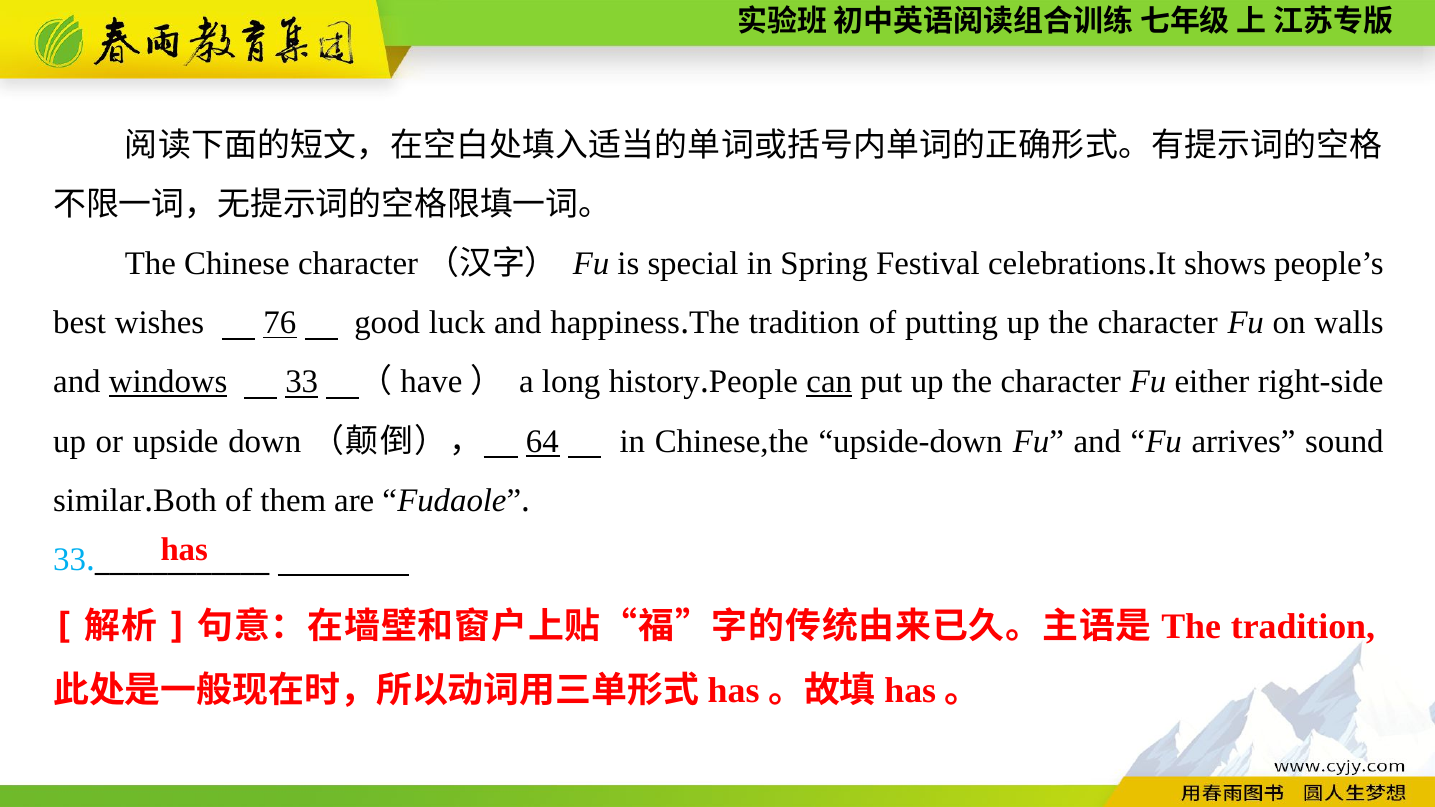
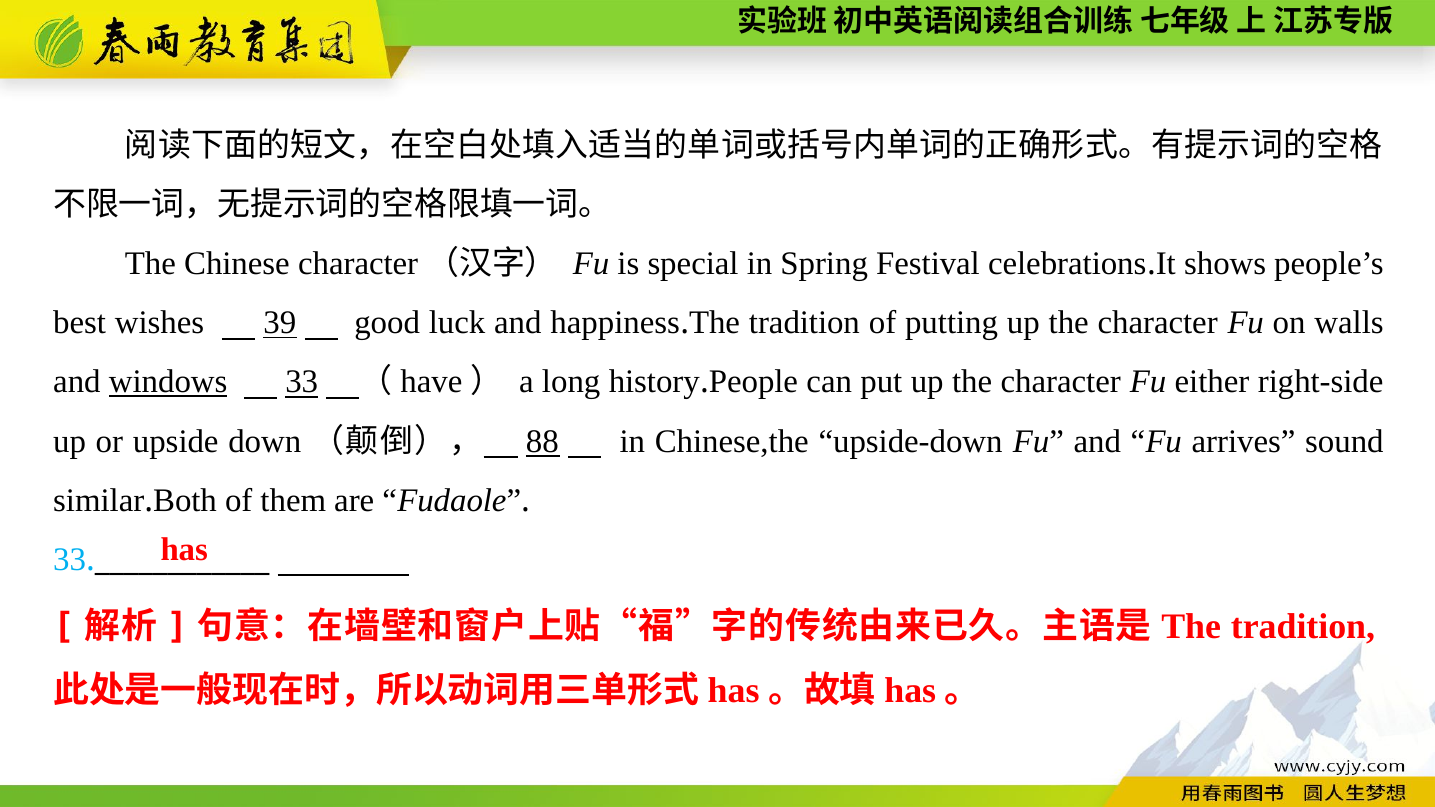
76: 76 -> 39
can underline: present -> none
64: 64 -> 88
